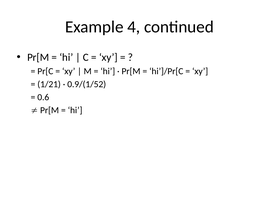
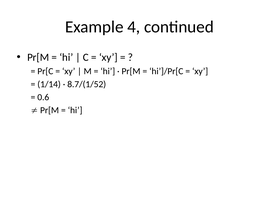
1/21: 1/21 -> 1/14
0.9/(1/52: 0.9/(1/52 -> 8.7/(1/52
